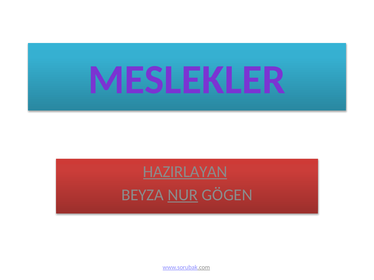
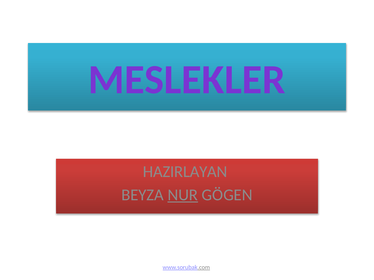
HAZIRLAYAN underline: present -> none
